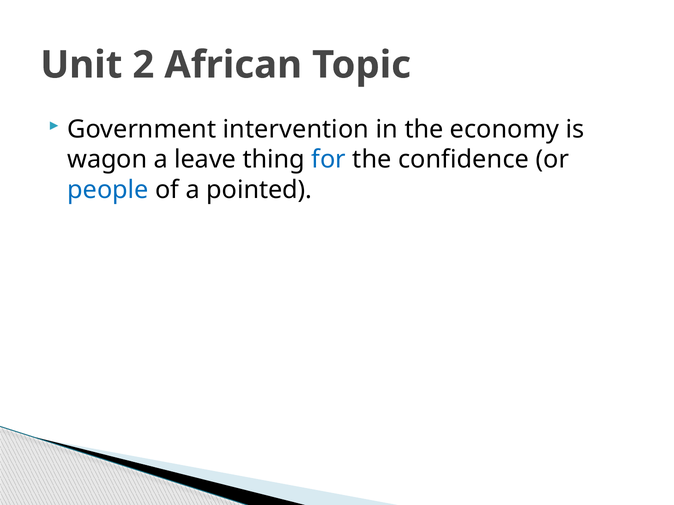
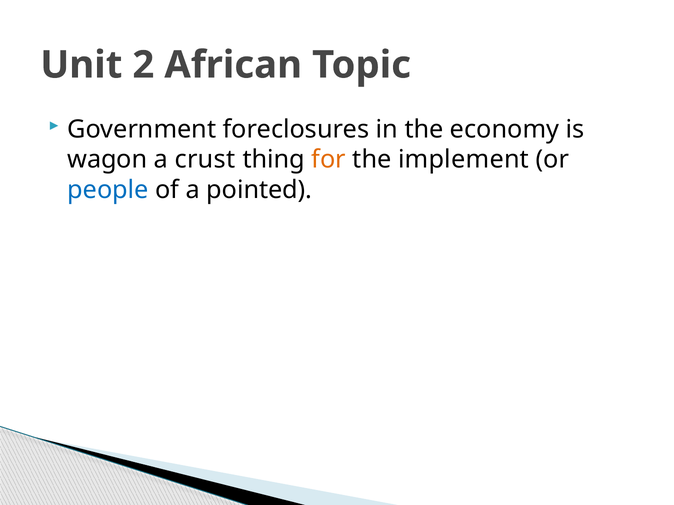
intervention: intervention -> foreclosures
leave: leave -> crust
for colour: blue -> orange
confidence: confidence -> implement
